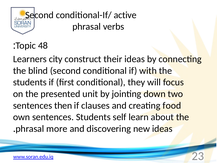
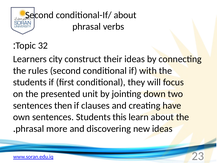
conditional-If/ active: active -> about
48: 48 -> 32
blind: blind -> rules
food: food -> have
self: self -> this
